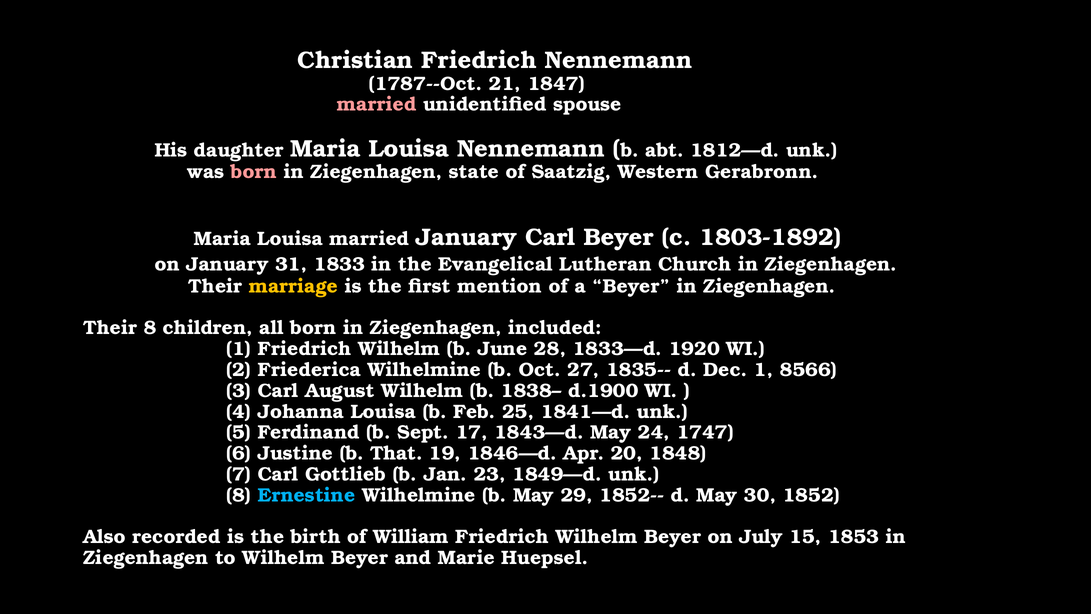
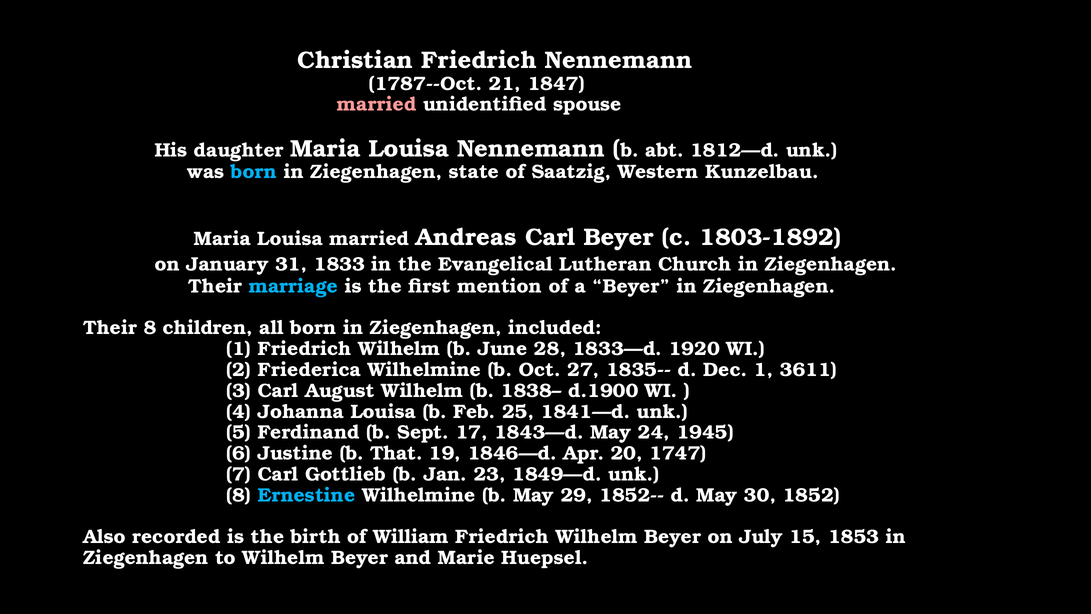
born at (254, 172) colour: pink -> light blue
Gerabronn: Gerabronn -> Kunzelbau
married January: January -> Andreas
marriage colour: yellow -> light blue
8566: 8566 -> 3611
1747: 1747 -> 1945
1848: 1848 -> 1747
